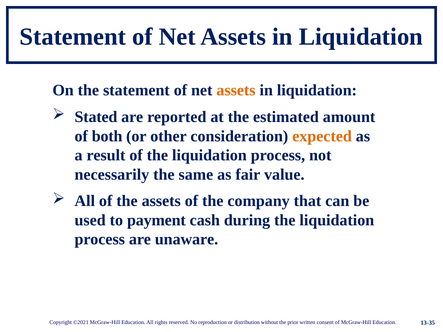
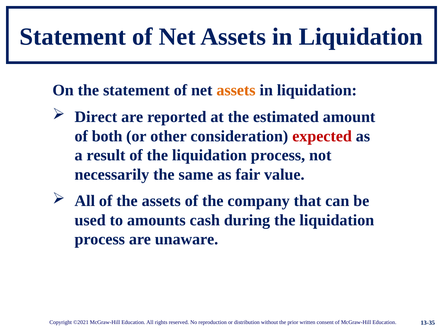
Stated: Stated -> Direct
expected colour: orange -> red
payment: payment -> amounts
